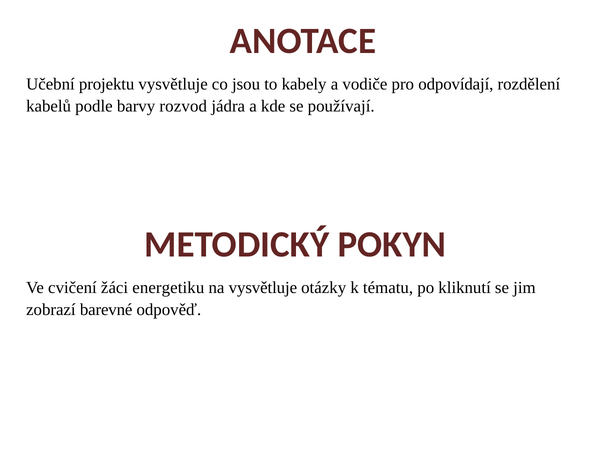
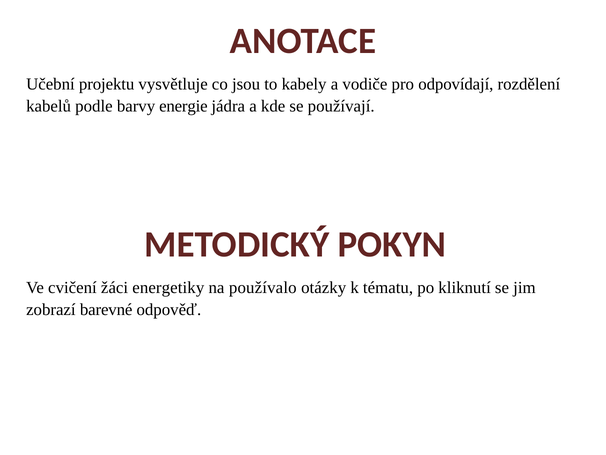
rozvod: rozvod -> energie
energetiku: energetiku -> energetiky
na vysvětluje: vysvětluje -> používalo
